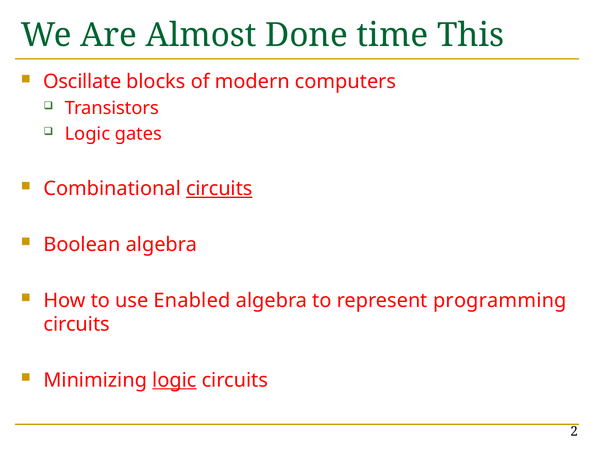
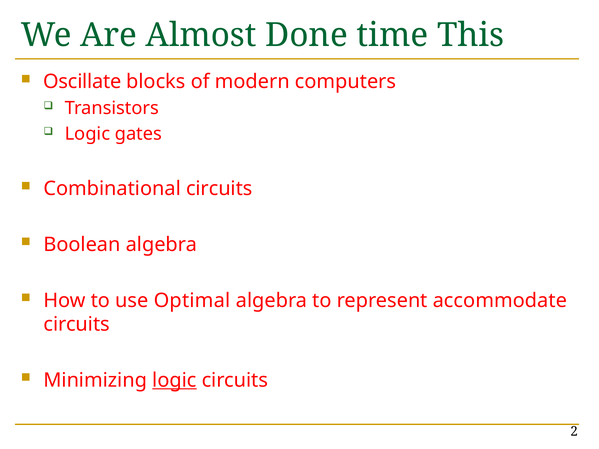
circuits at (219, 189) underline: present -> none
Enabled: Enabled -> Optimal
programming: programming -> accommodate
